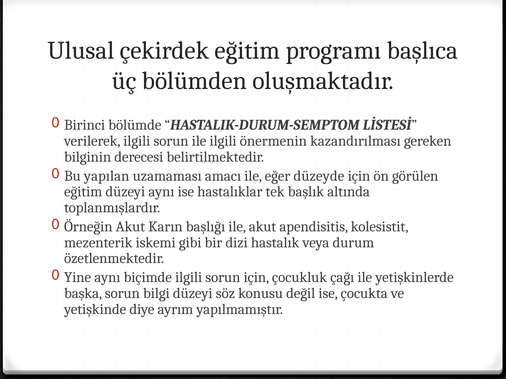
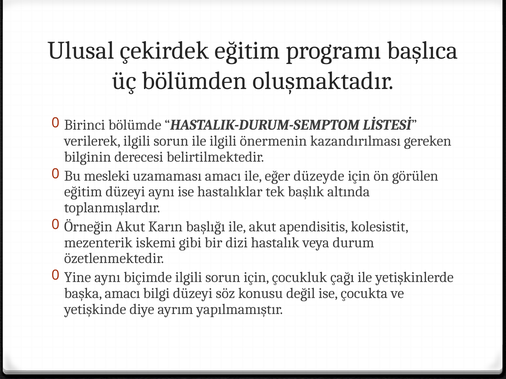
yapılan: yapılan -> mesleki
başka sorun: sorun -> amacı
